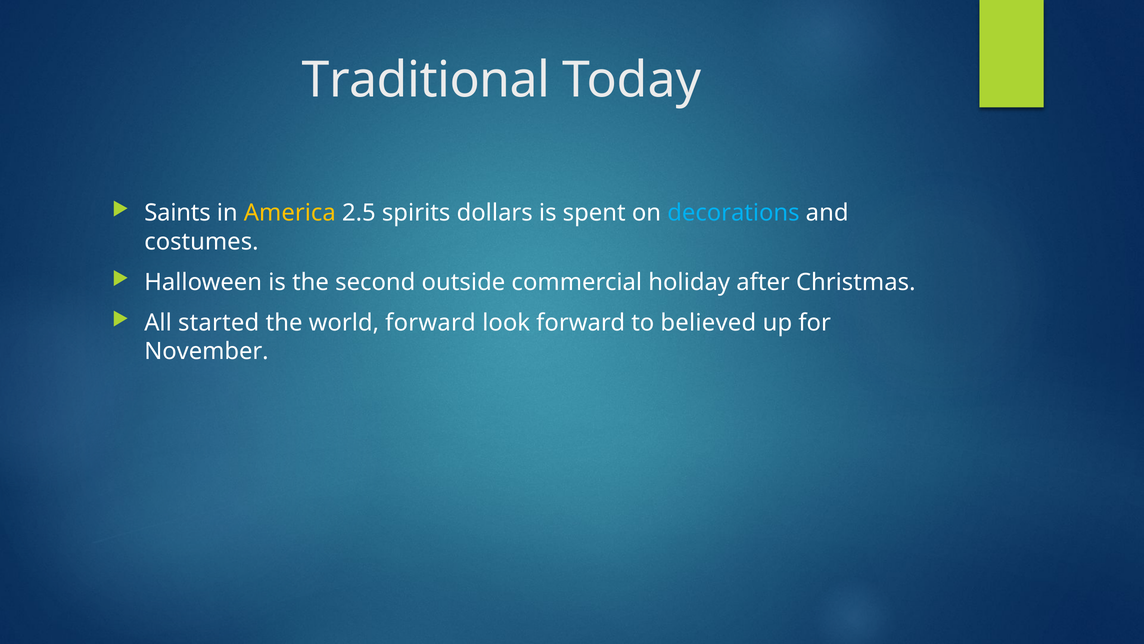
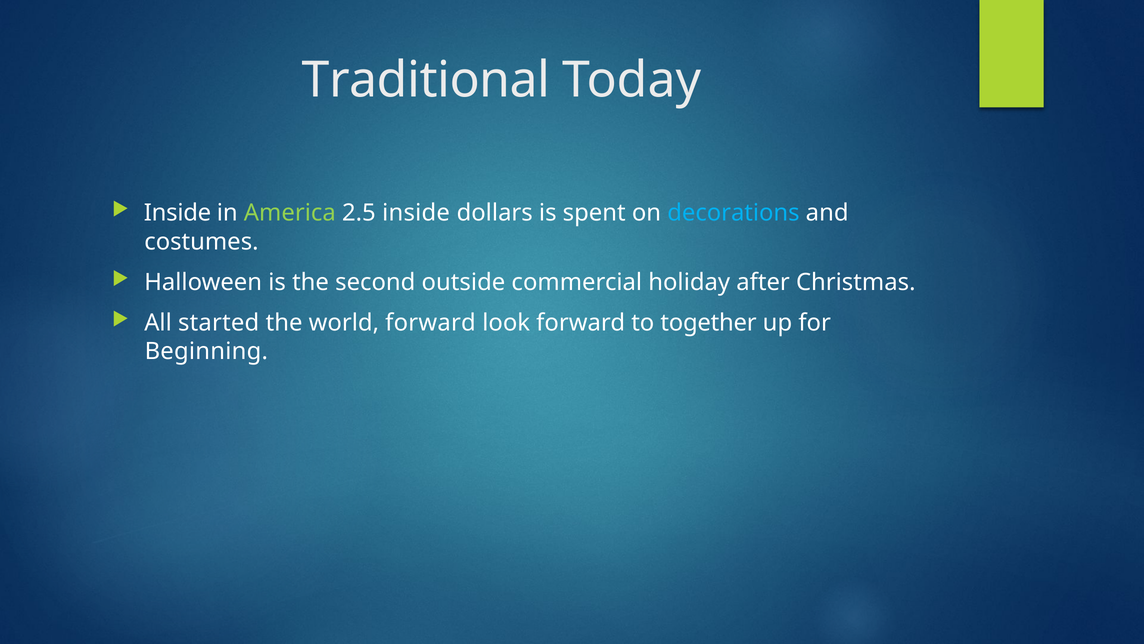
Saints at (178, 213): Saints -> Inside
America colour: yellow -> light green
2.5 spirits: spirits -> inside
believed: believed -> together
November: November -> Beginning
